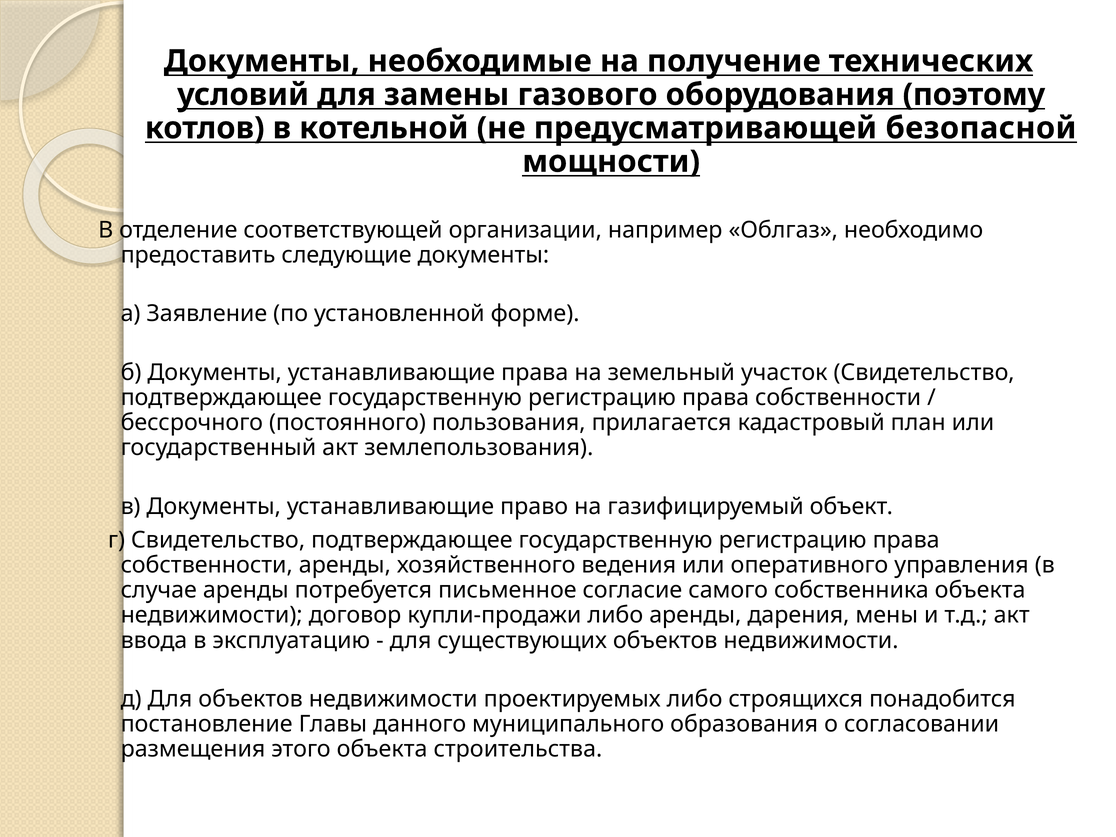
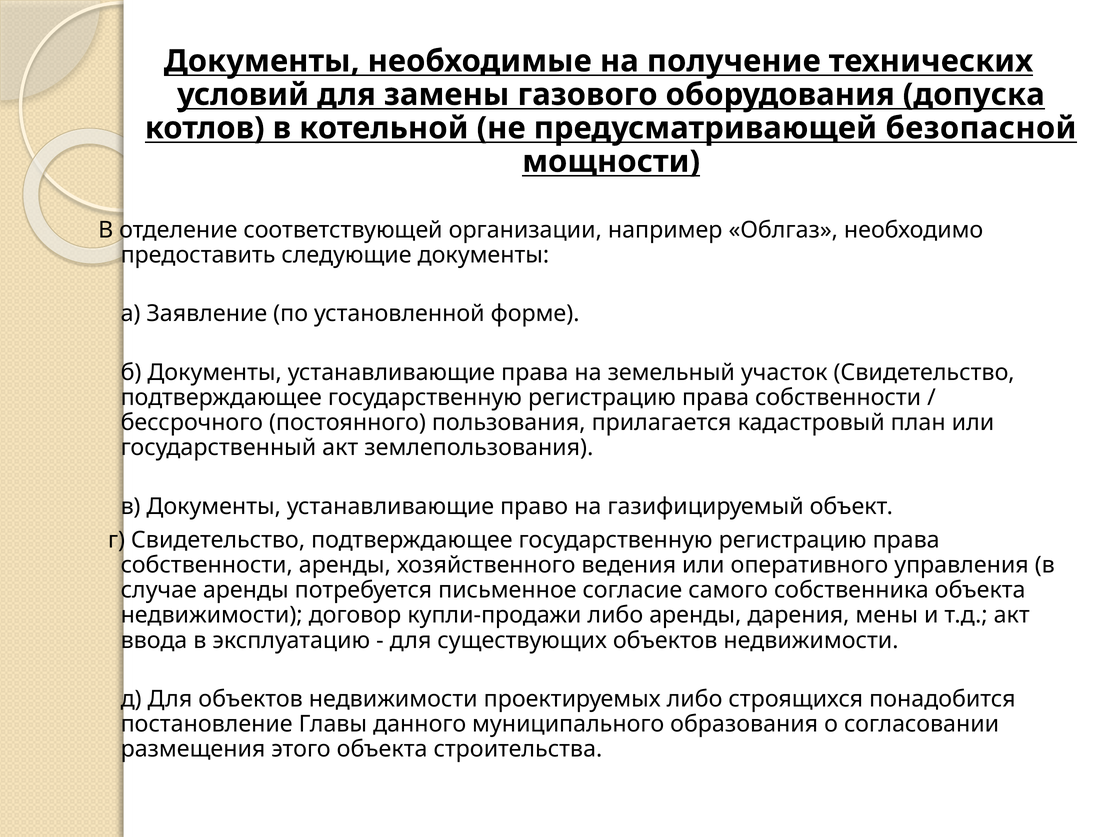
поэтому: поэтому -> допуска
